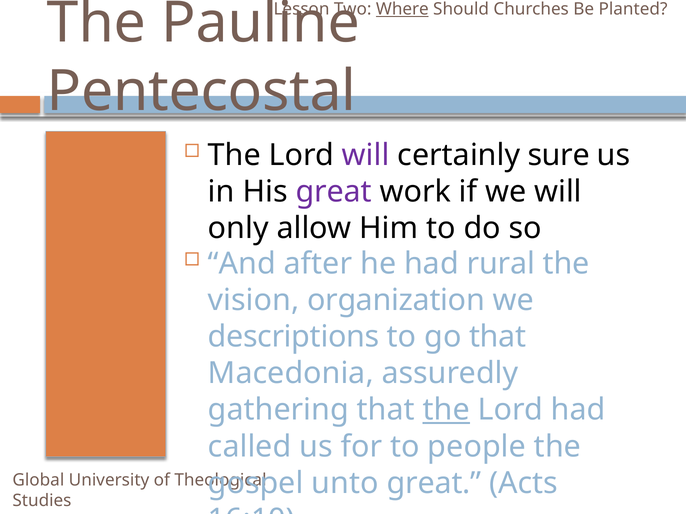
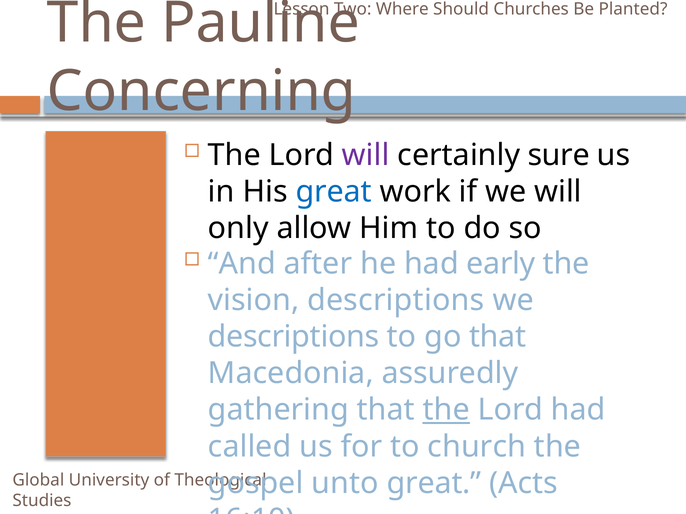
Where underline: present -> none
Pentecostal: Pentecostal -> Concerning
great at (334, 192) colour: purple -> blue
rural: rural -> early
vision organization: organization -> descriptions
people: people -> church
